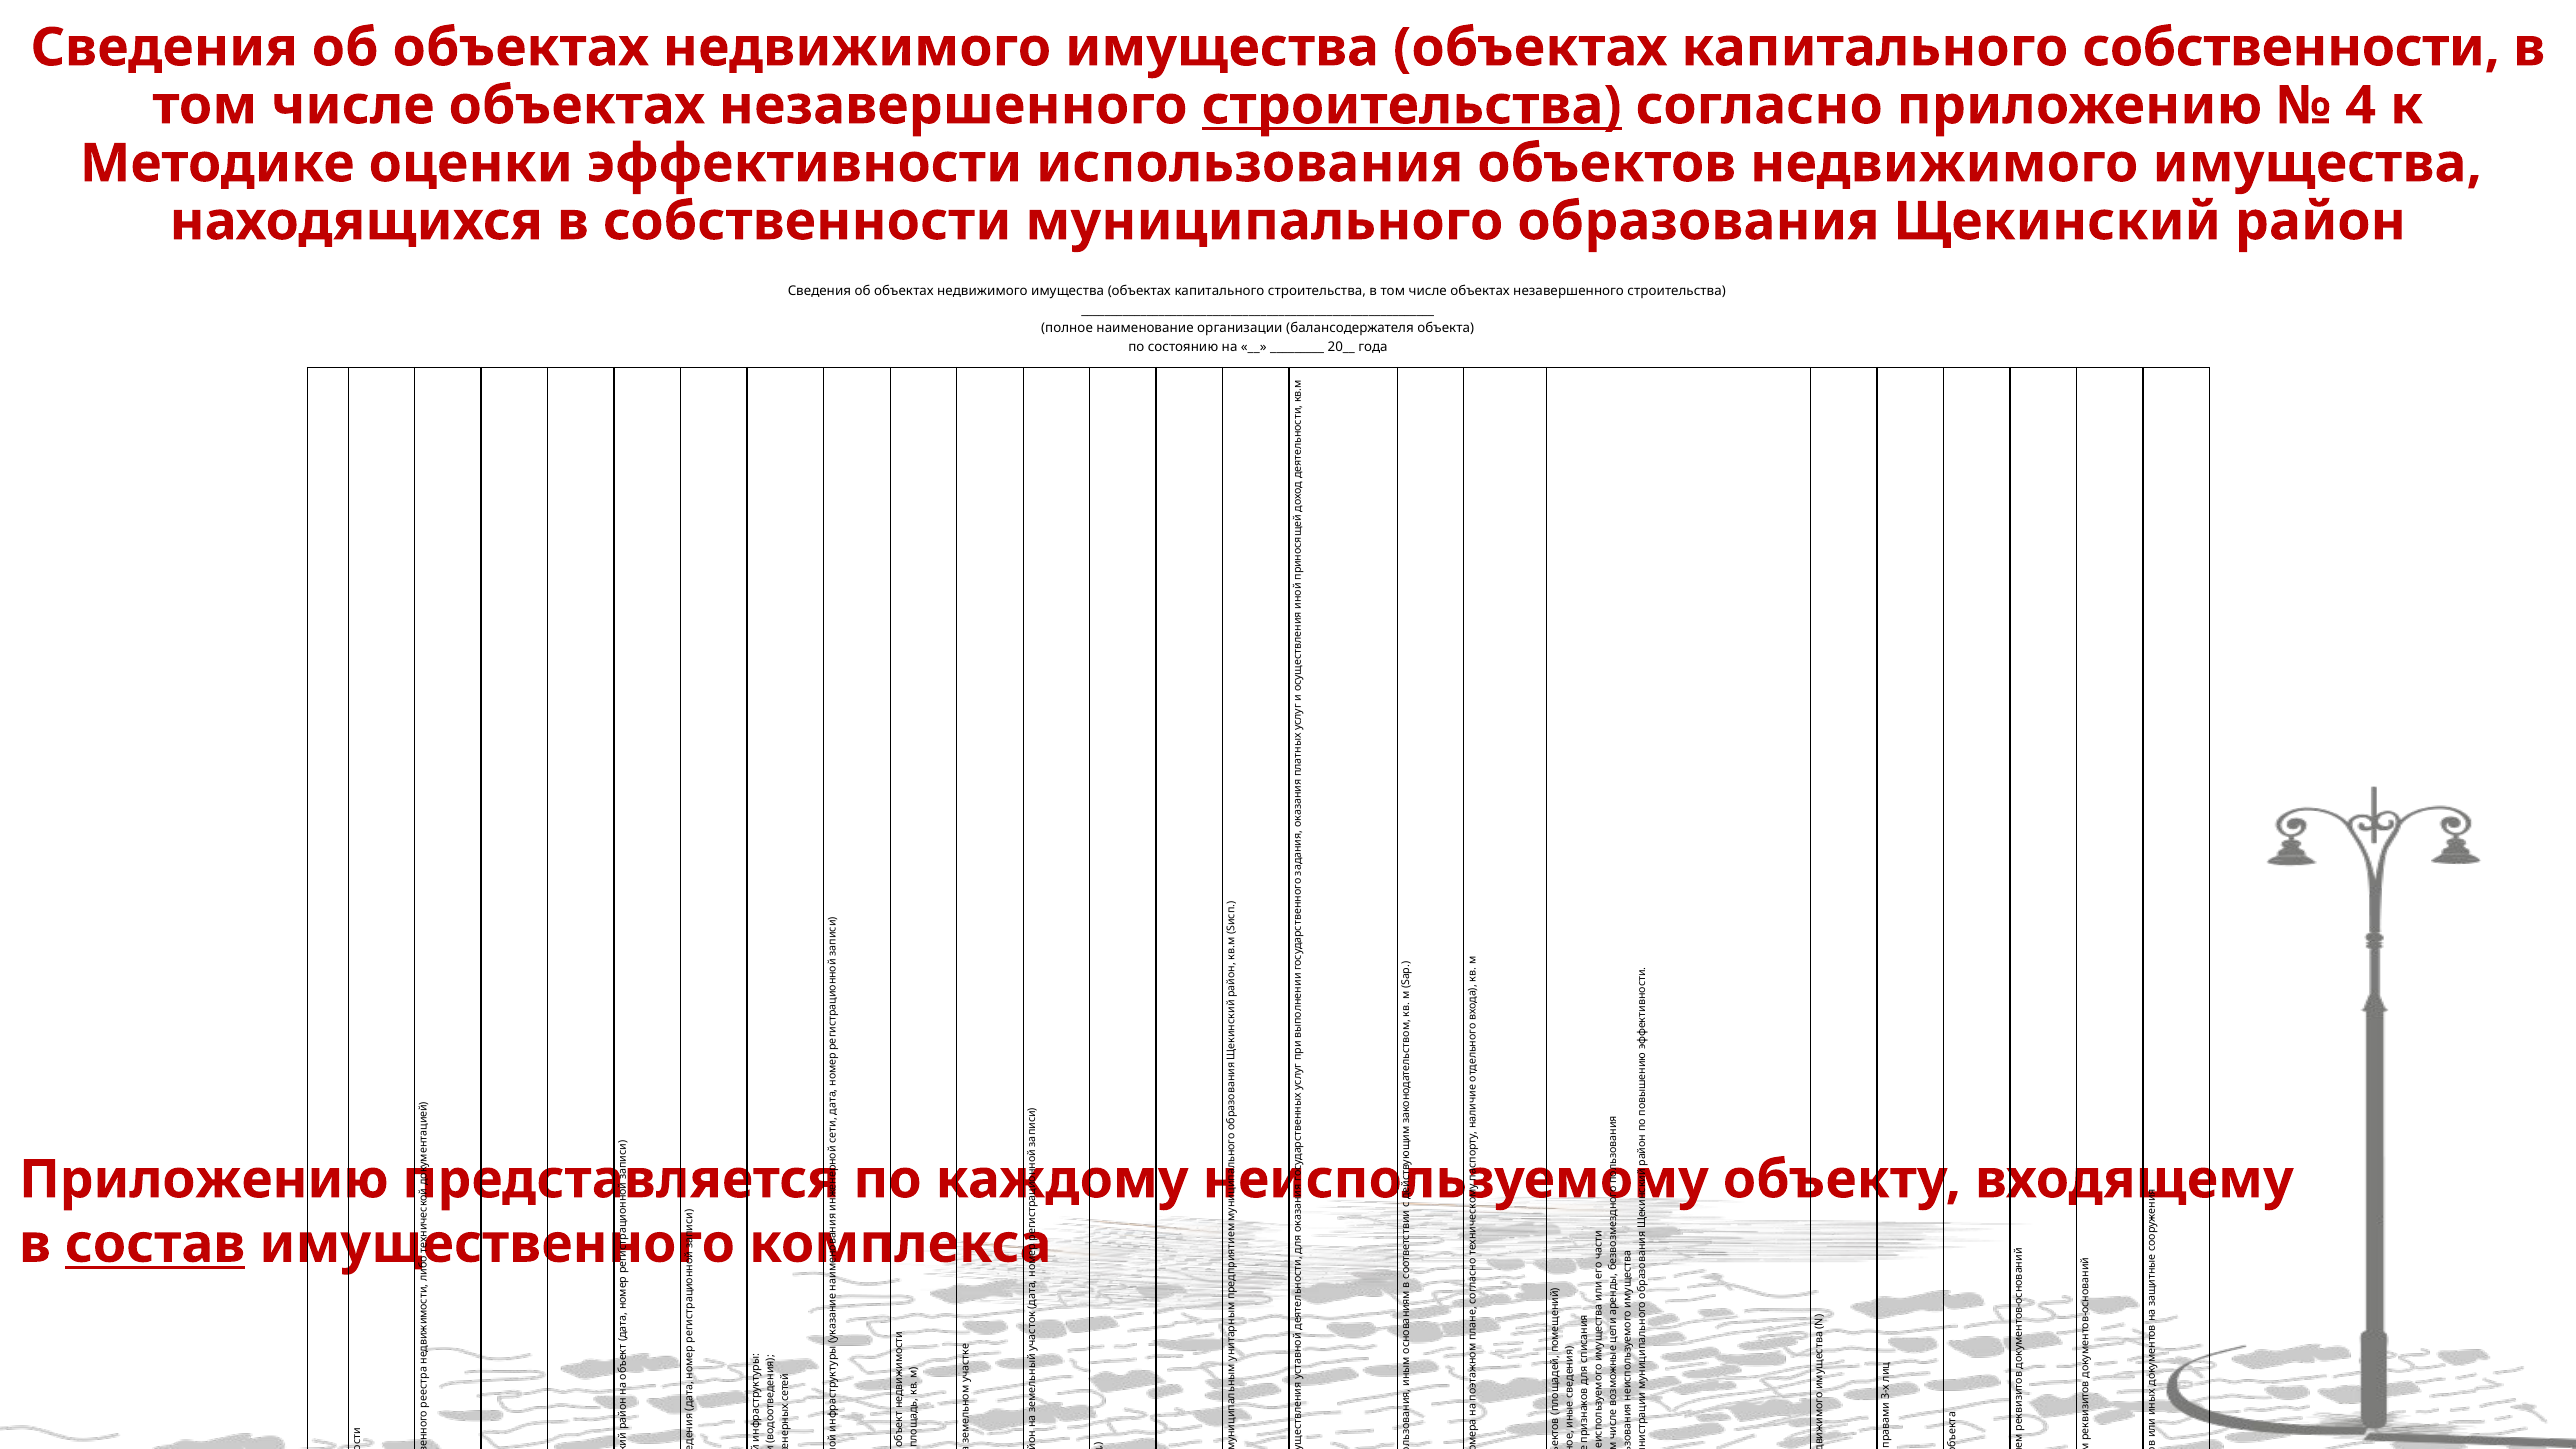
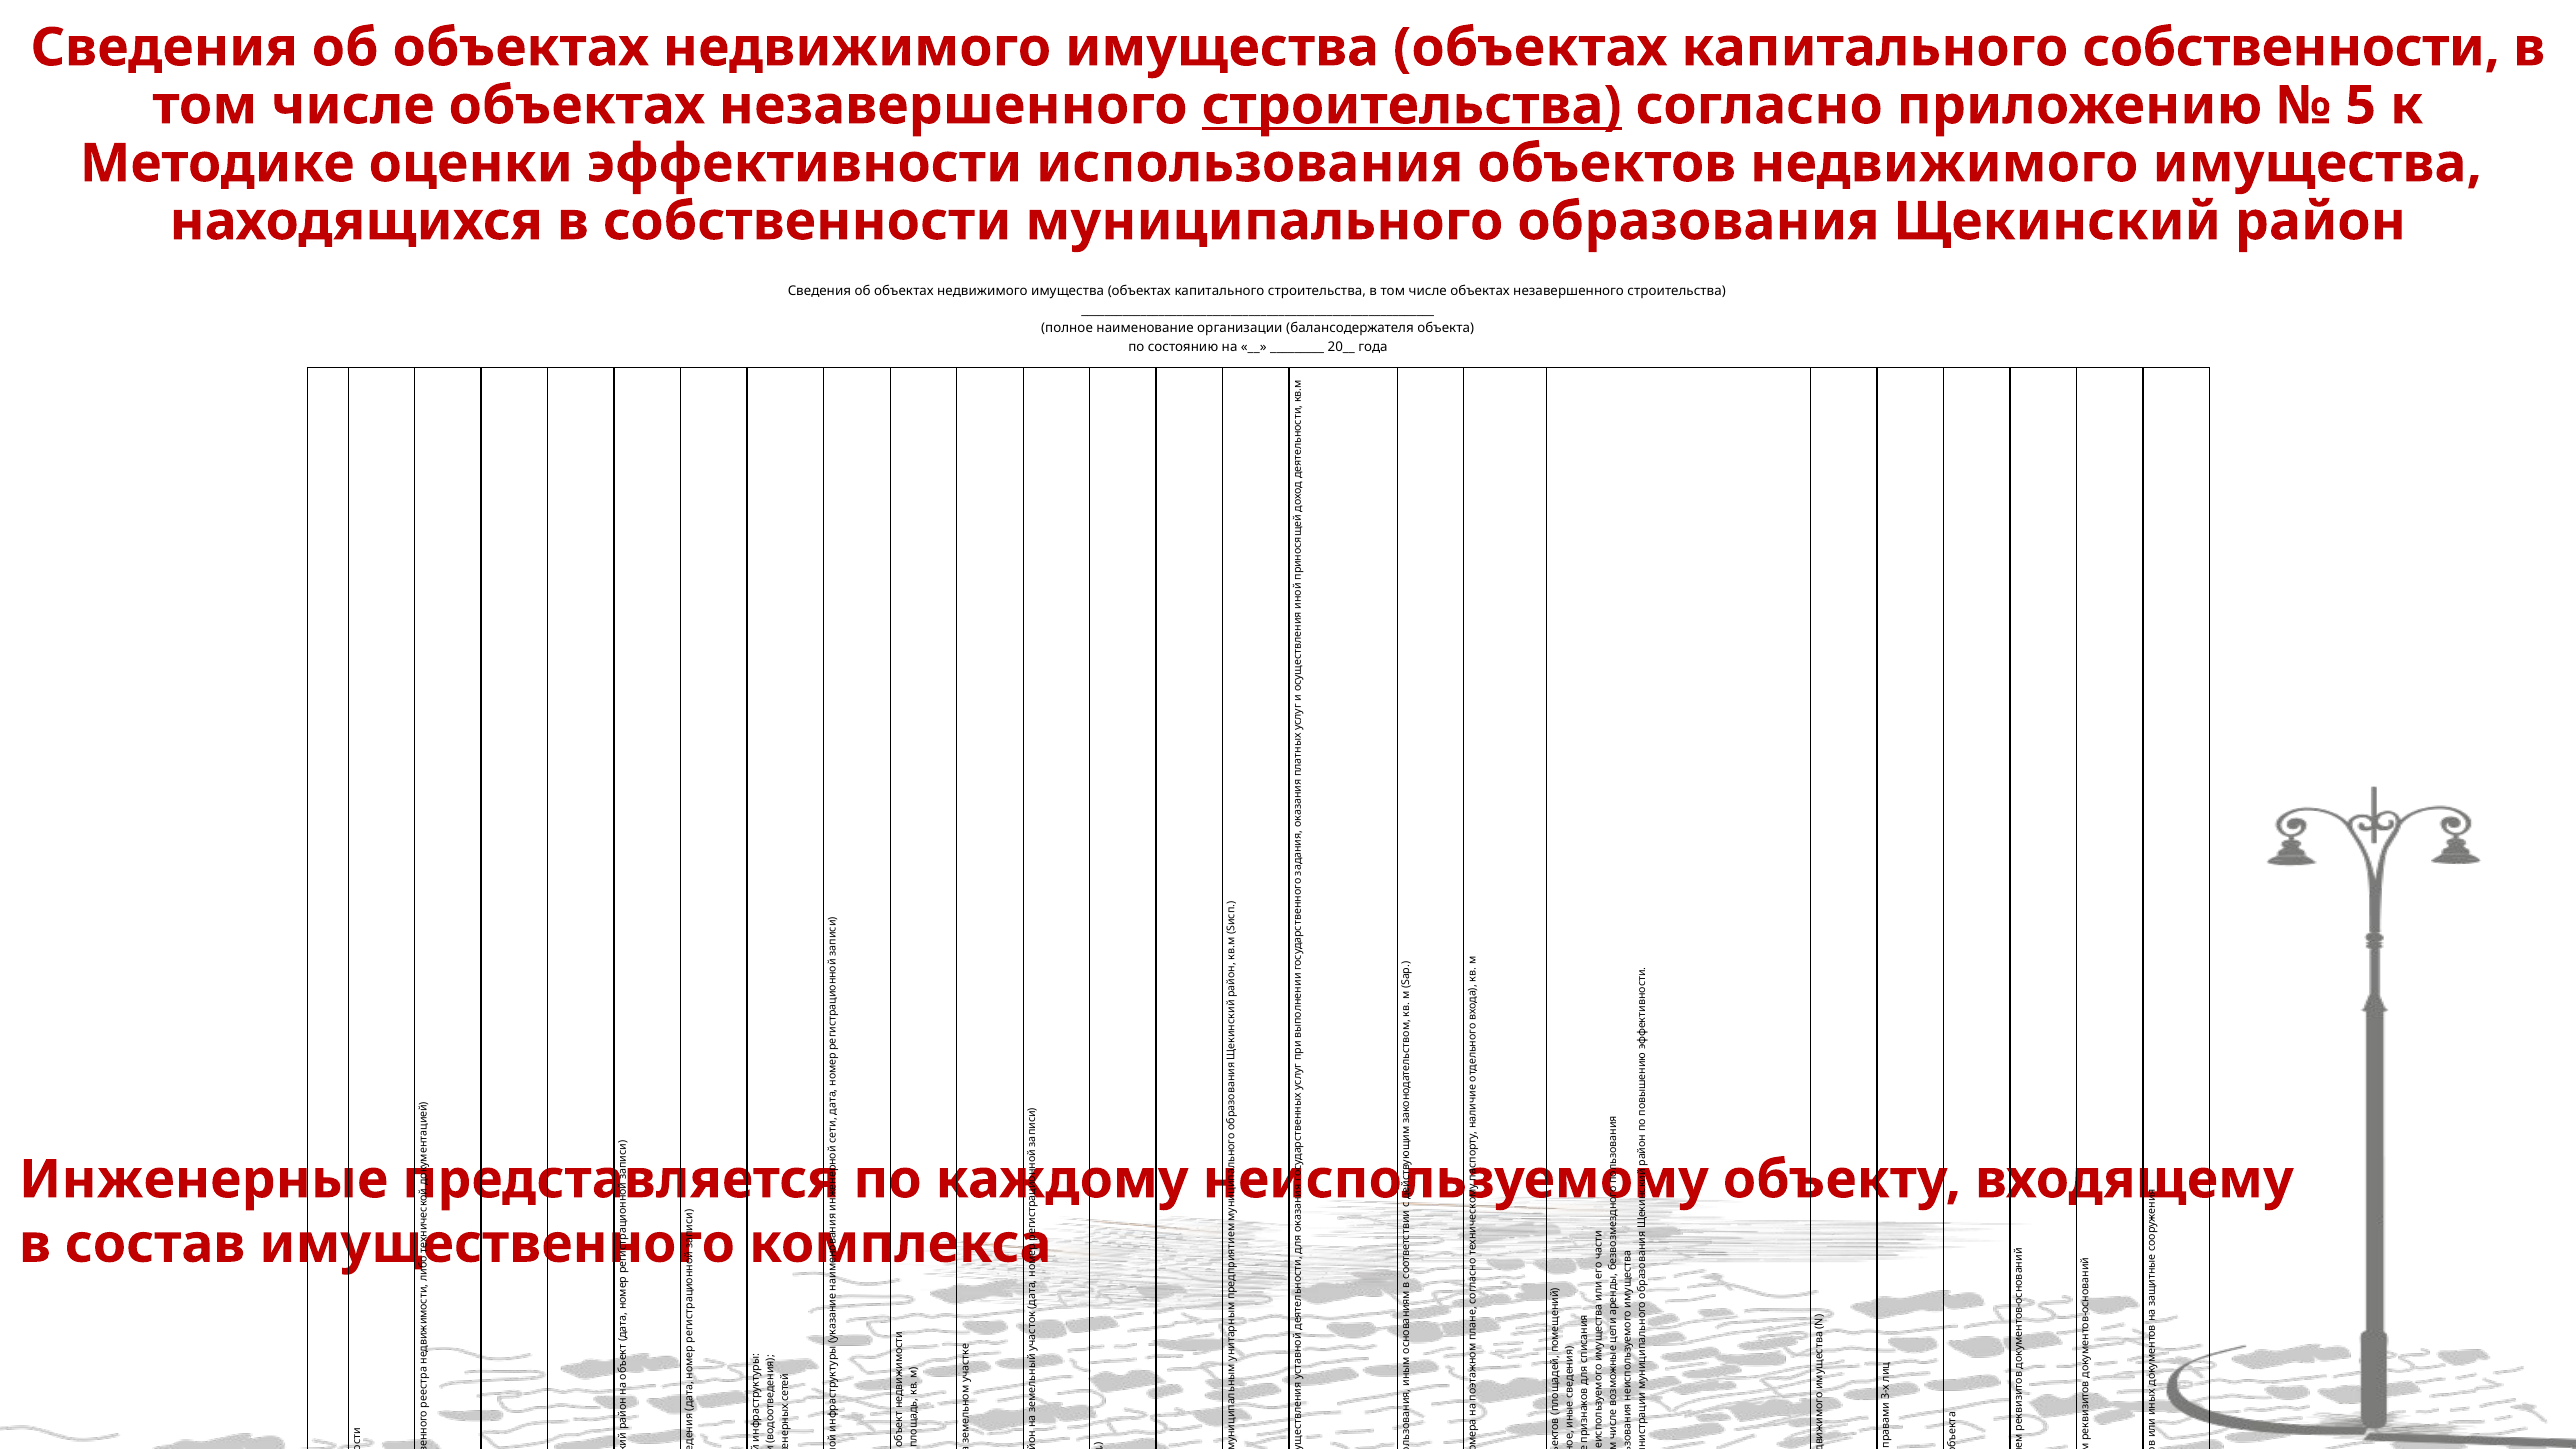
4 at (2361, 106): 4 -> 5
Приложению at (204, 1180): Приложению -> Инженерные
состав underline: present -> none
